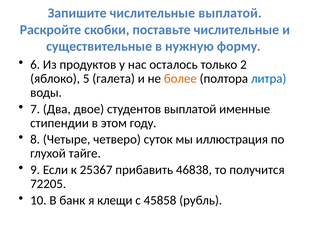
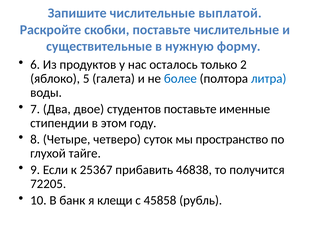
более colour: orange -> blue
студентов выплатой: выплатой -> поставьте
иллюстрация: иллюстрация -> пространство
